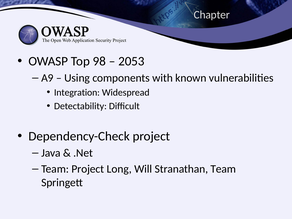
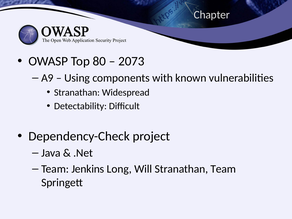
98: 98 -> 80
2053: 2053 -> 2073
Integration at (77, 93): Integration -> Stranathan
Team Project: Project -> Jenkins
